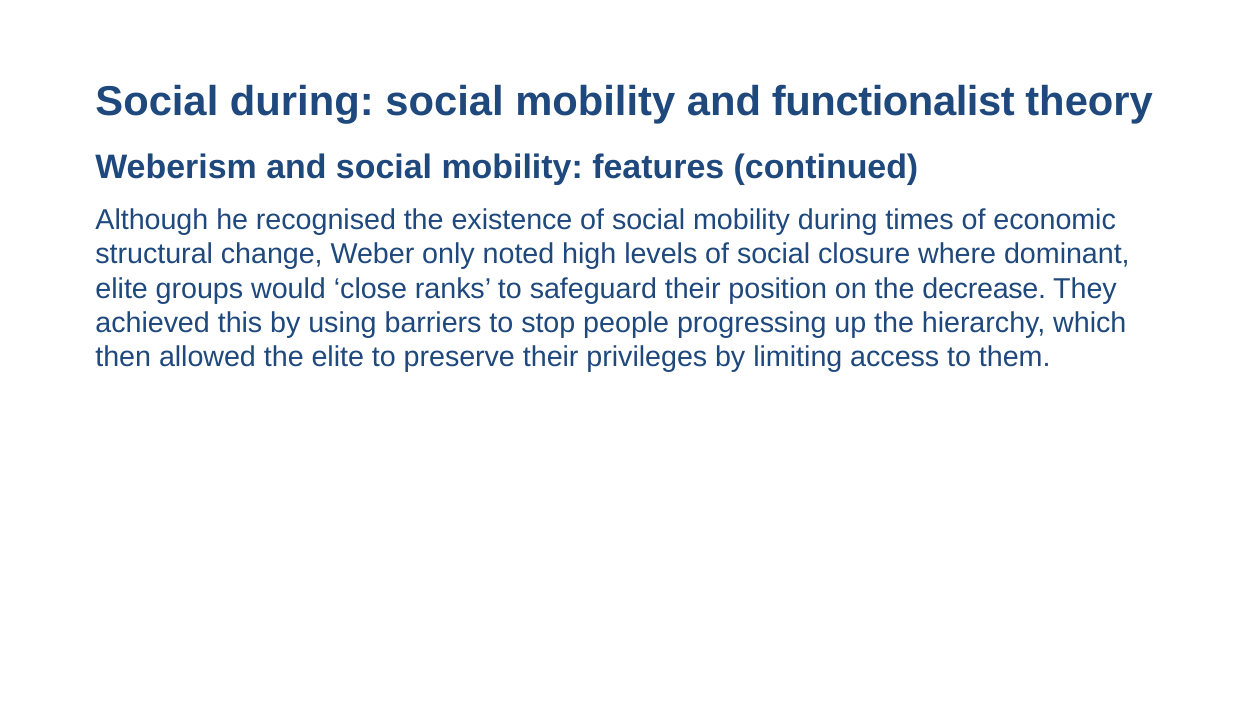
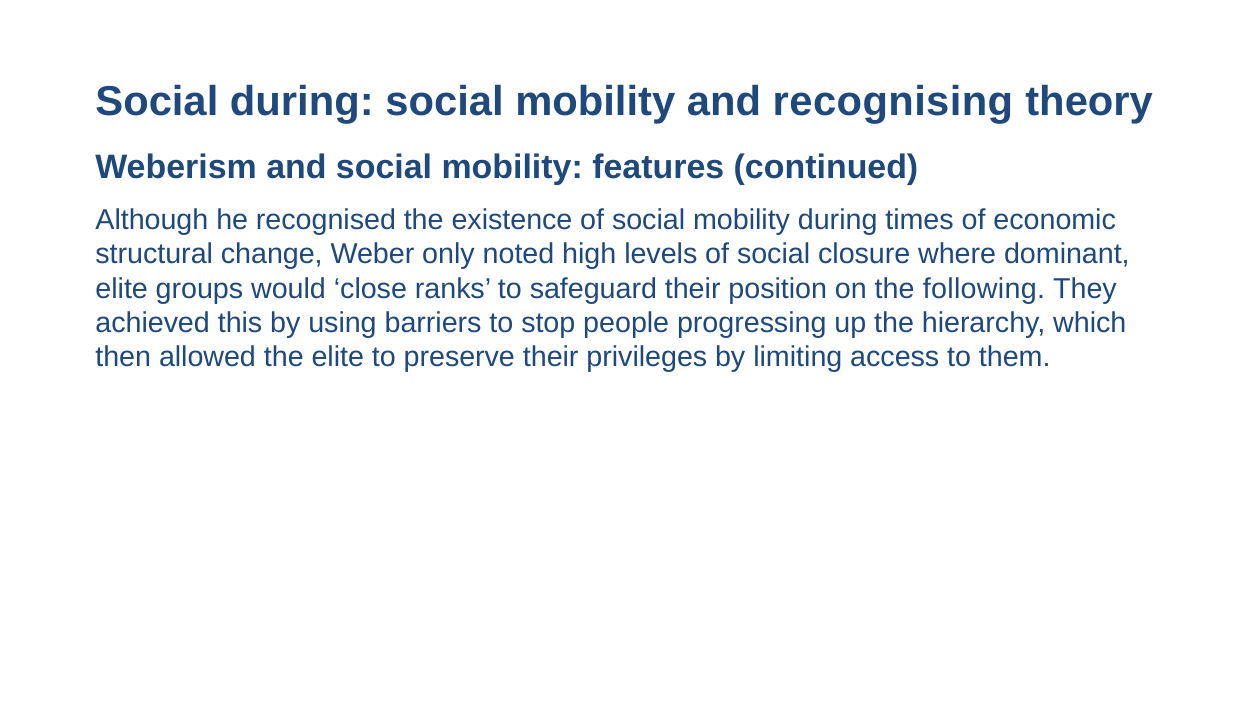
functionalist: functionalist -> recognising
decrease: decrease -> following
